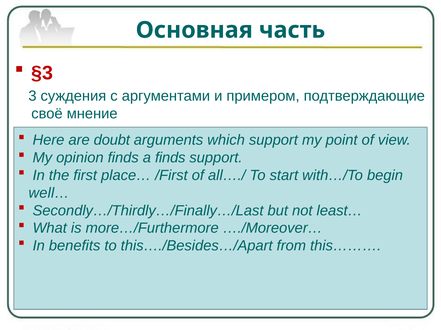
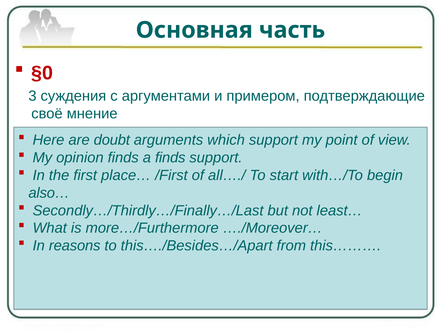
§3: §3 -> §0
well…: well… -> also…
benefits: benefits -> reasons
